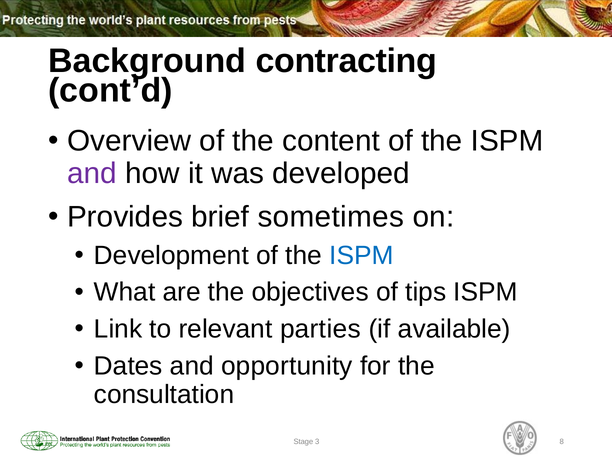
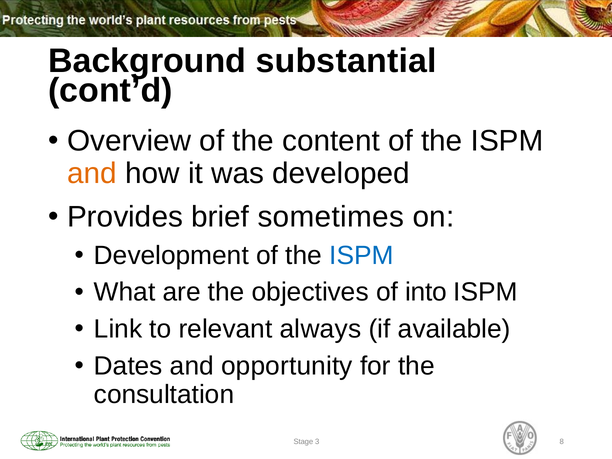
contracting: contracting -> substantial
and at (92, 173) colour: purple -> orange
tips: tips -> into
parties: parties -> always
